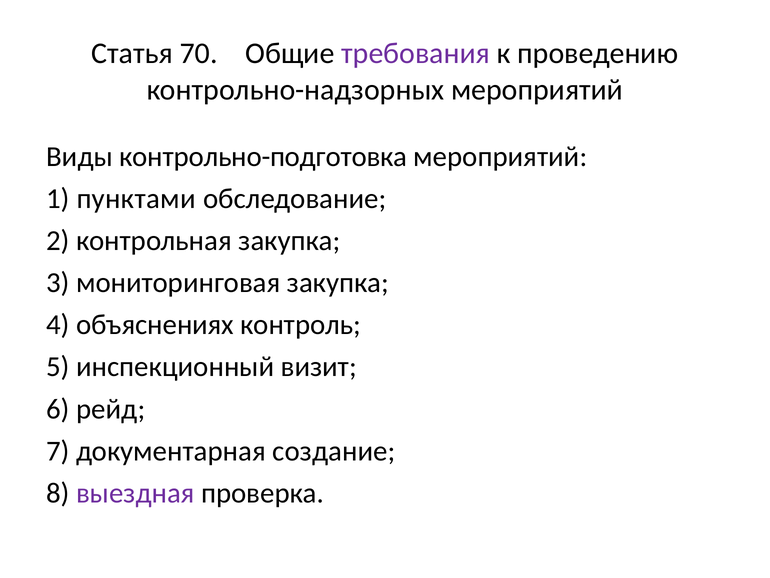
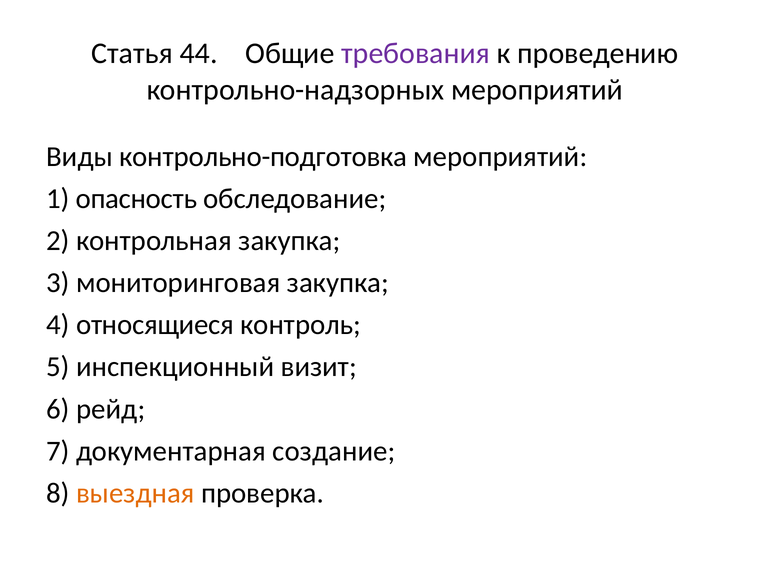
70: 70 -> 44
пунктами: пунктами -> опасность
объяснениях: объяснениях -> относящиеся
выездная colour: purple -> orange
